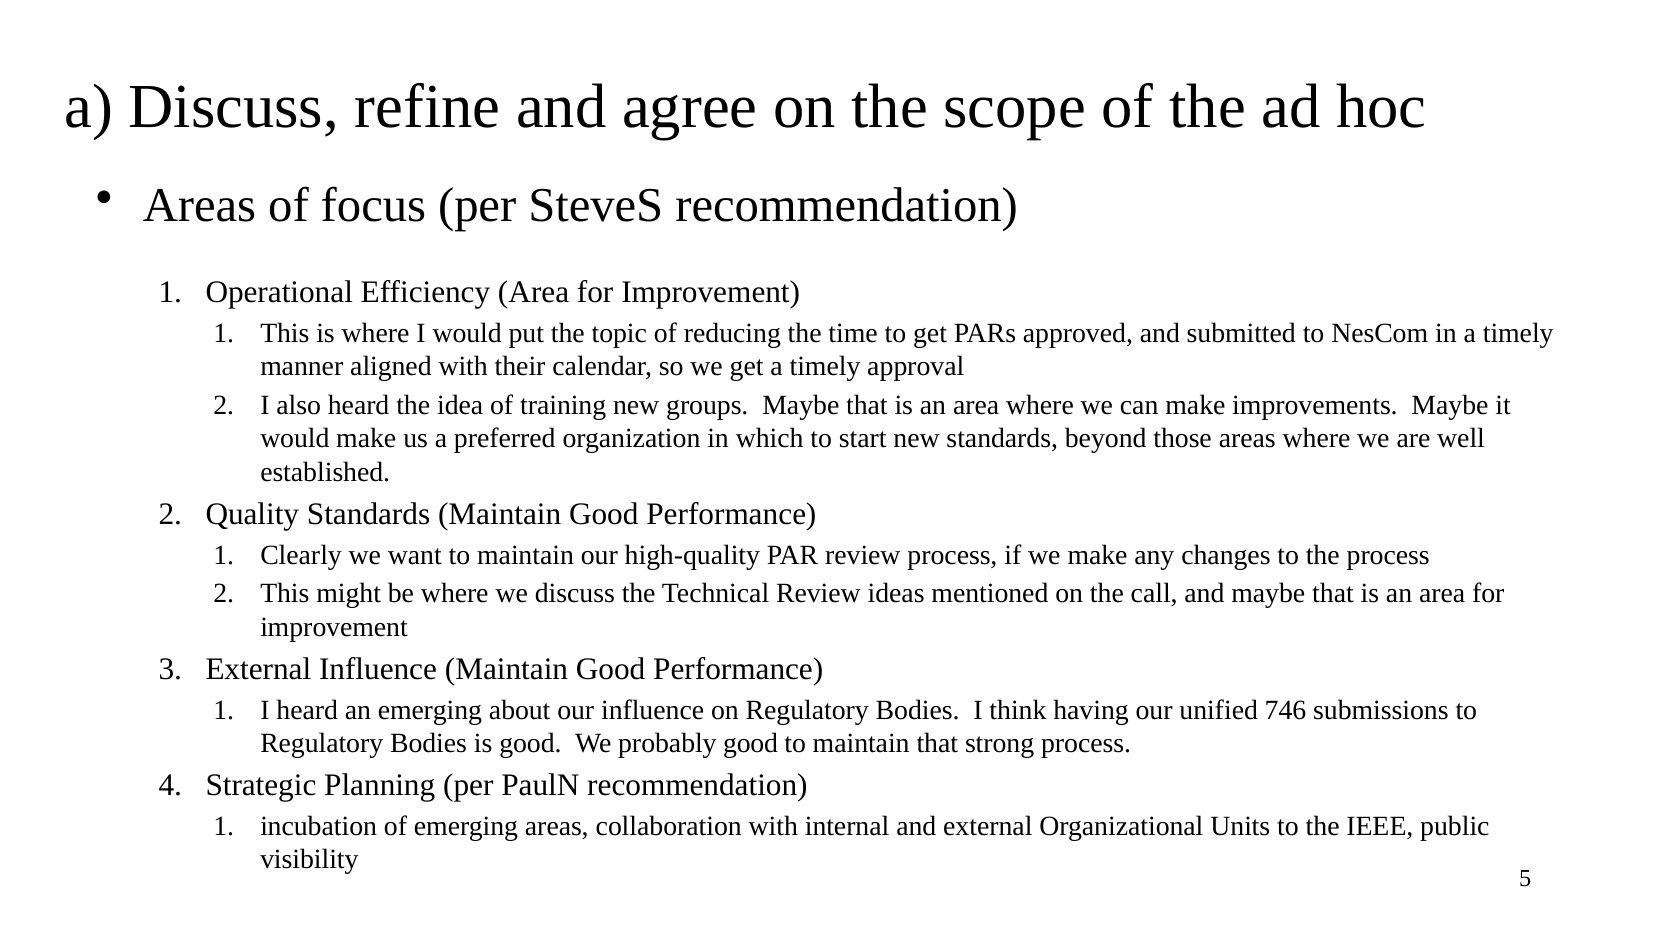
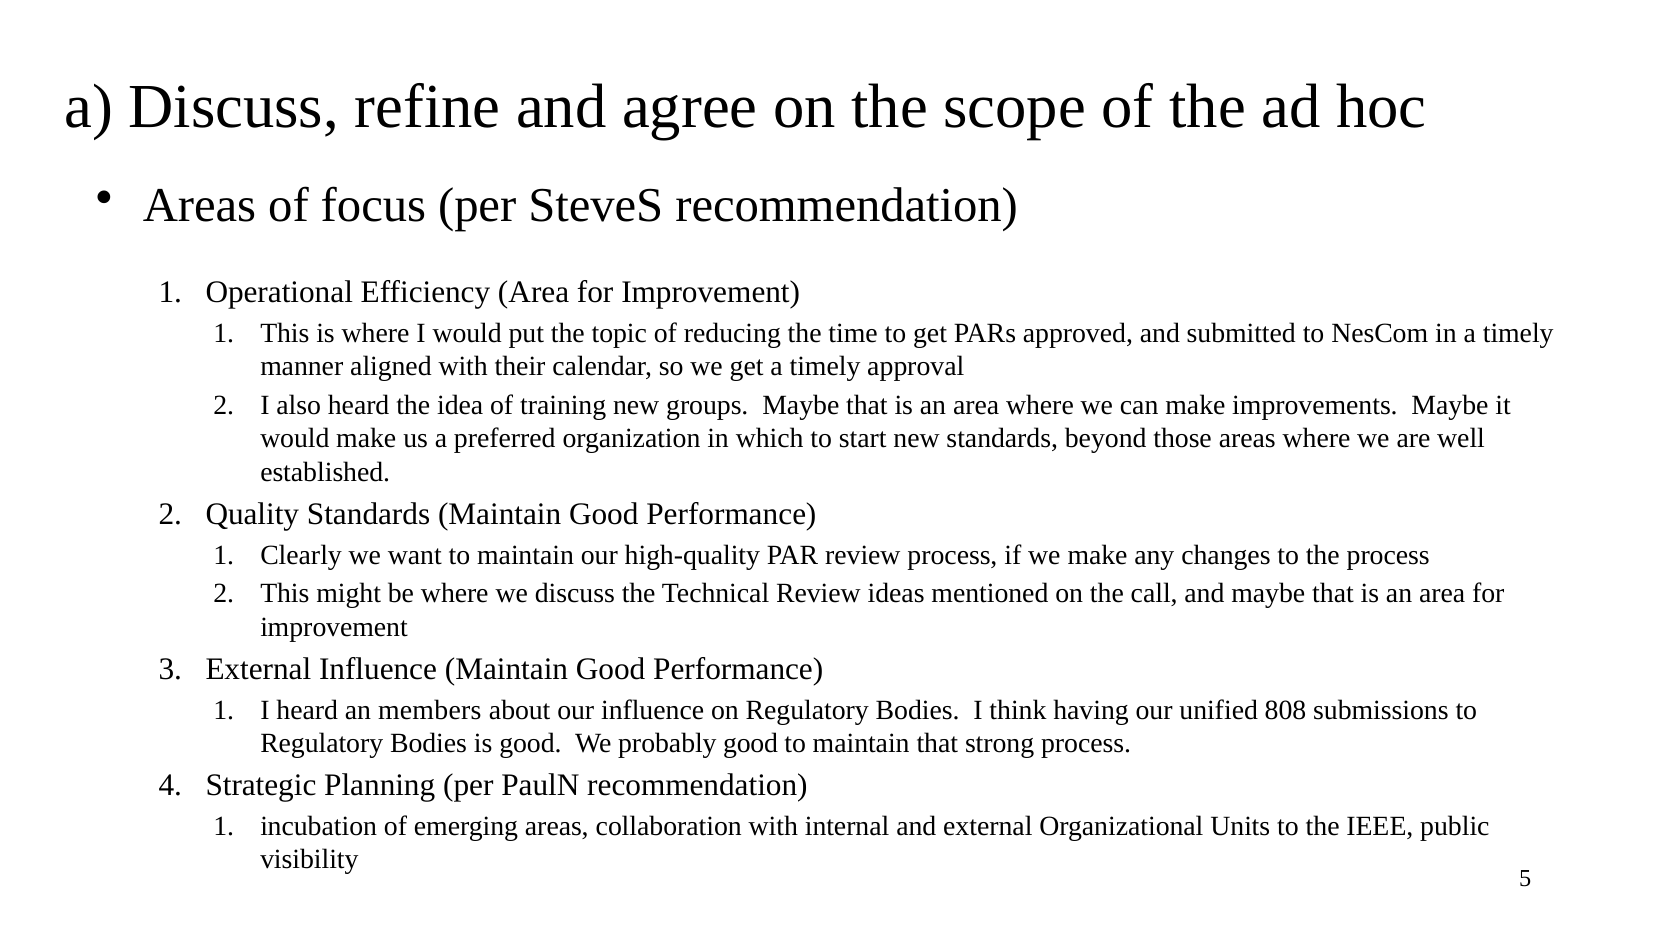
an emerging: emerging -> members
746: 746 -> 808
